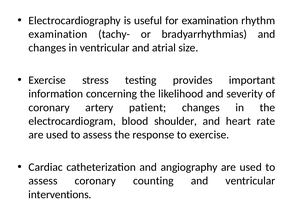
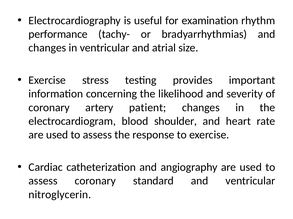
examination at (58, 34): examination -> performance
counting: counting -> standard
interventions: interventions -> nitroglycerin
